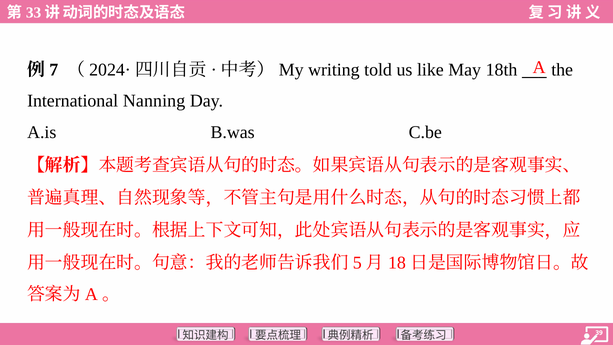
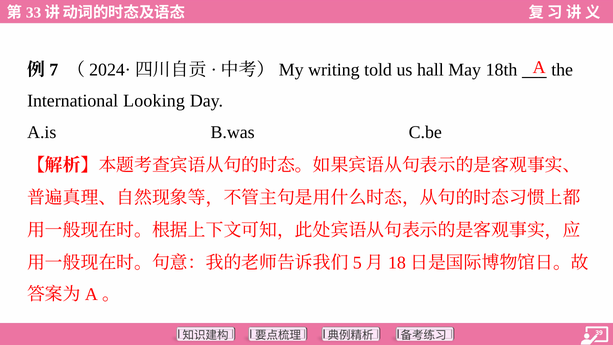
like: like -> hall
Nanning: Nanning -> Looking
